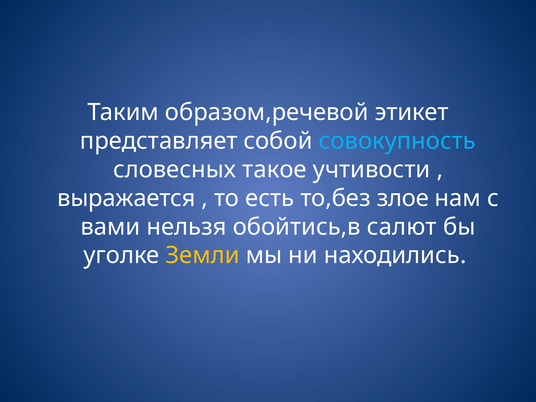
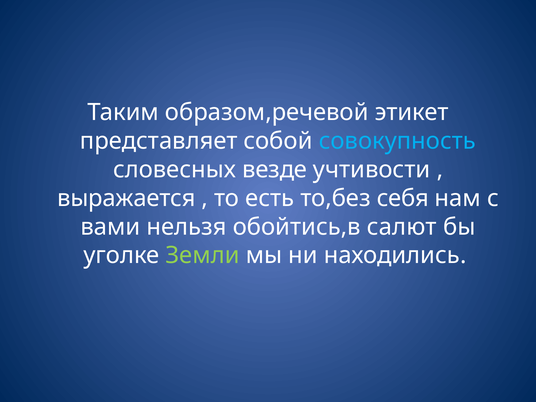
такое: такое -> везде
злое: злое -> себя
Земли colour: yellow -> light green
